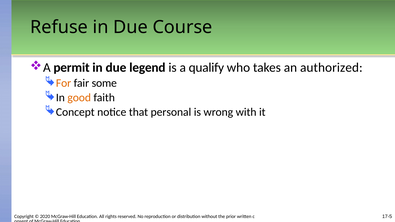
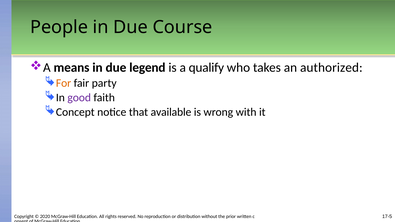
Refuse: Refuse -> People
permit: permit -> means
some: some -> party
good colour: orange -> purple
personal: personal -> available
